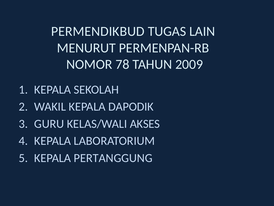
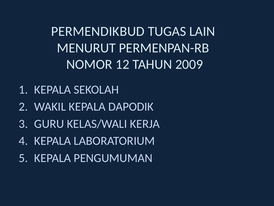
78: 78 -> 12
AKSES: AKSES -> KERJA
PERTANGGUNG: PERTANGGUNG -> PENGUMUMAN
